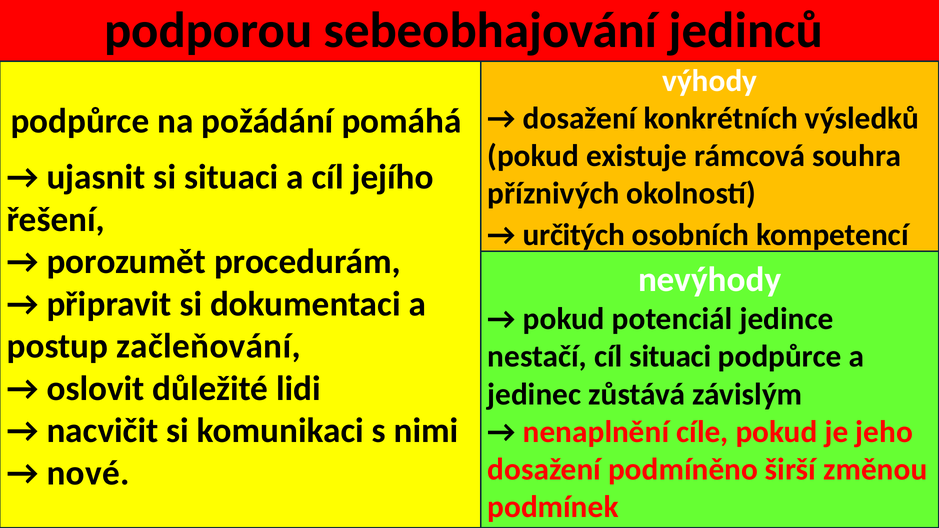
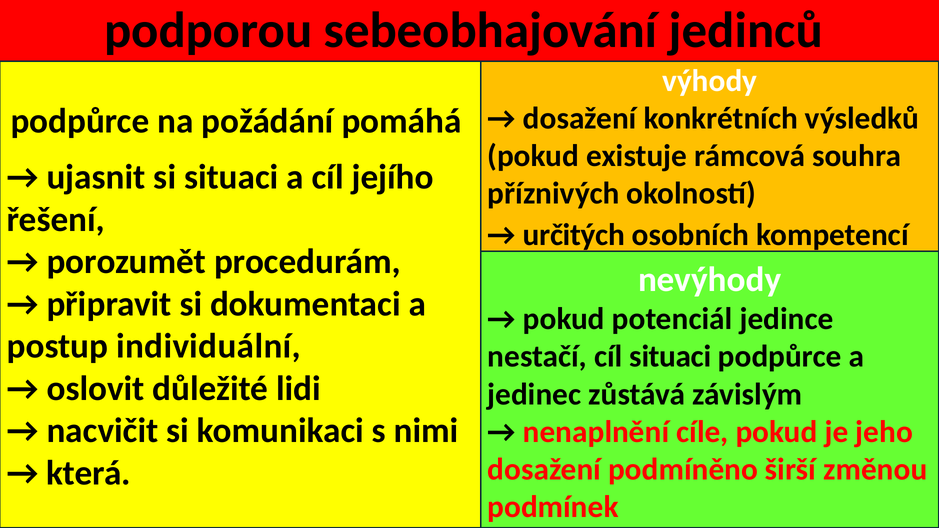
začleňování: začleňování -> individuální
nové: nové -> která
